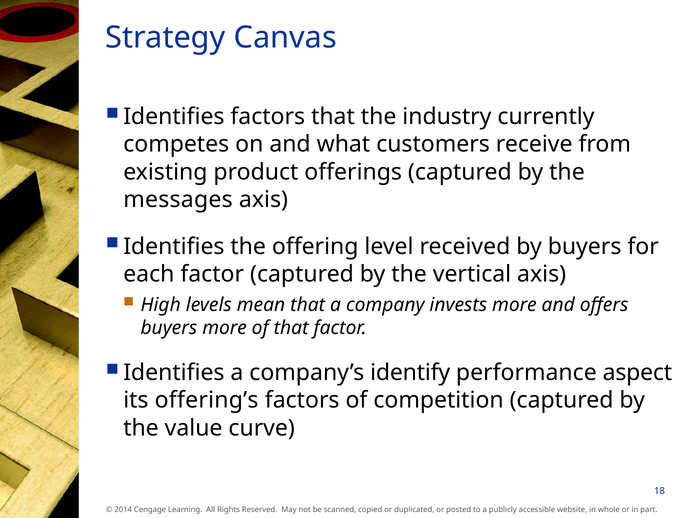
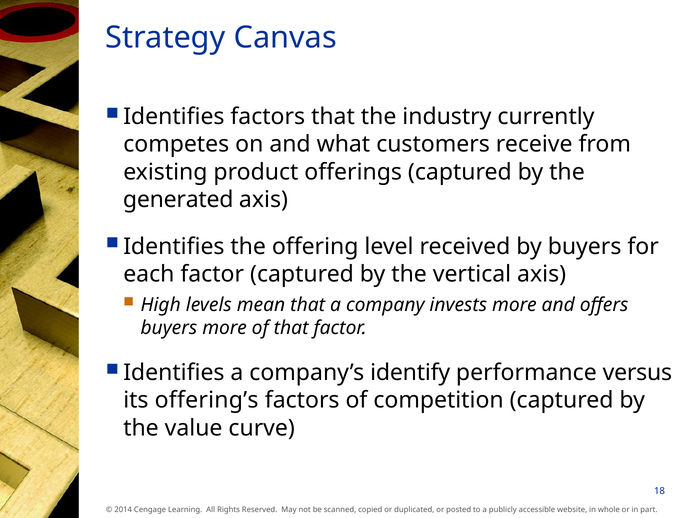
messages: messages -> generated
aspect: aspect -> versus
